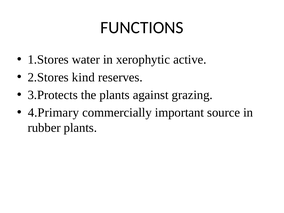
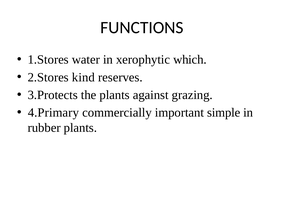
active: active -> which
source: source -> simple
